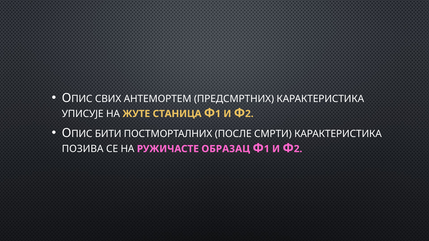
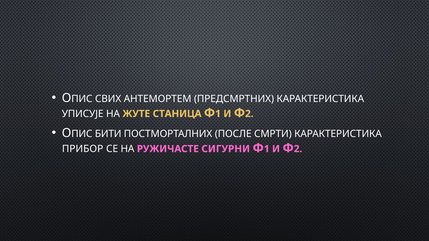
ПОЗИВА: ПОЗИВА -> ПРИБОР
ОБРАЗАЦ: ОБРАЗАЦ -> СИГУРНИ
